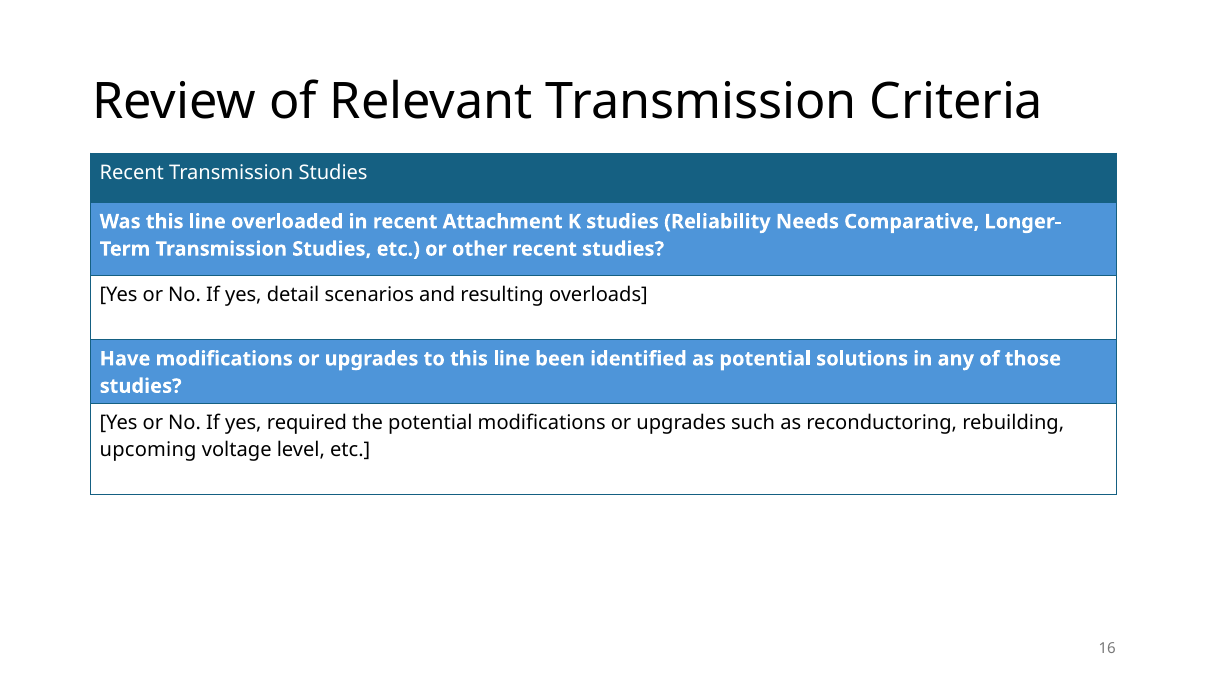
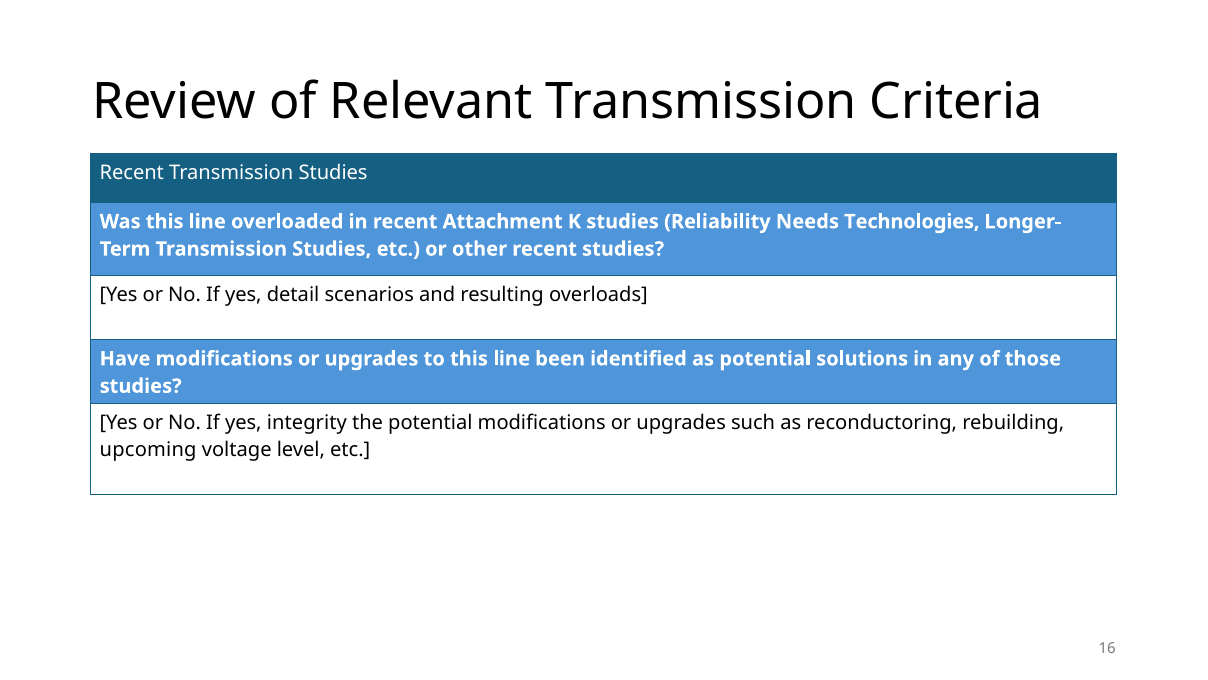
Comparative: Comparative -> Technologies
required: required -> integrity
